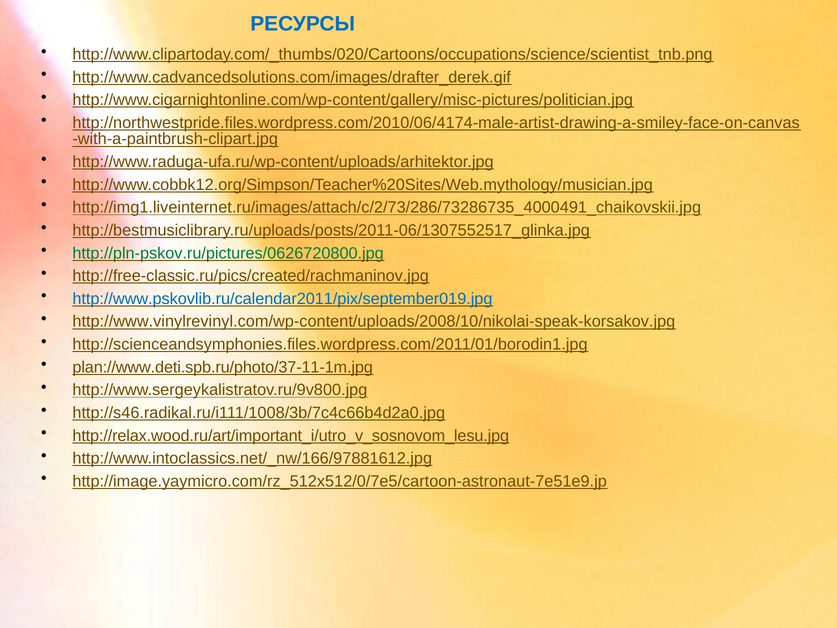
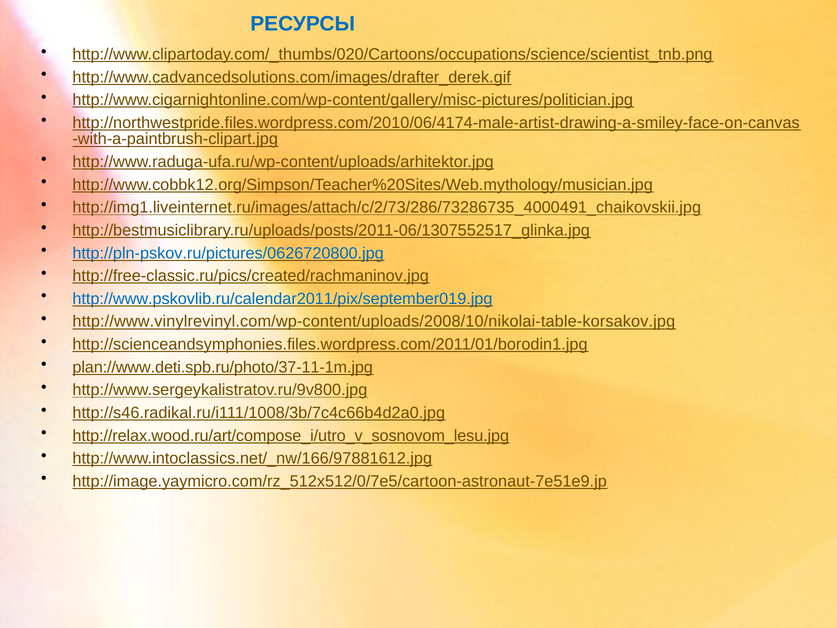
http://pln-pskov.ru/pictures/0626720800.jpg colour: green -> blue
http://www.vinylrevinyl.com/wp-content/uploads/2008/10/nikolai-speak-korsakov.jpg: http://www.vinylrevinyl.com/wp-content/uploads/2008/10/nikolai-speak-korsakov.jpg -> http://www.vinylrevinyl.com/wp-content/uploads/2008/10/nikolai-table-korsakov.jpg
http://relax.wood.ru/art/important_i/utro_v_sosnovom_lesu.jpg: http://relax.wood.ru/art/important_i/utro_v_sosnovom_lesu.jpg -> http://relax.wood.ru/art/compose_i/utro_v_sosnovom_lesu.jpg
